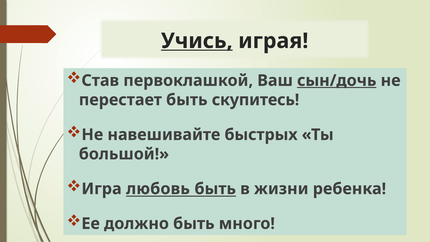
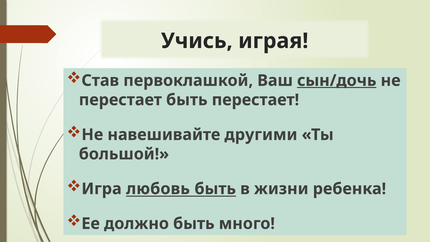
Учись underline: present -> none
быть скупитесь: скупитесь -> перестает
быстрых: быстрых -> другими
